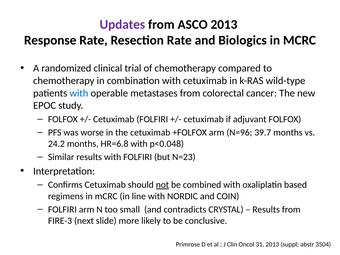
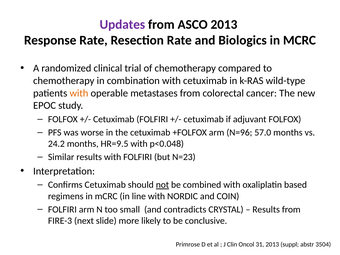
with at (79, 93) colour: blue -> orange
39.7: 39.7 -> 57.0
HR=6.8: HR=6.8 -> HR=9.5
